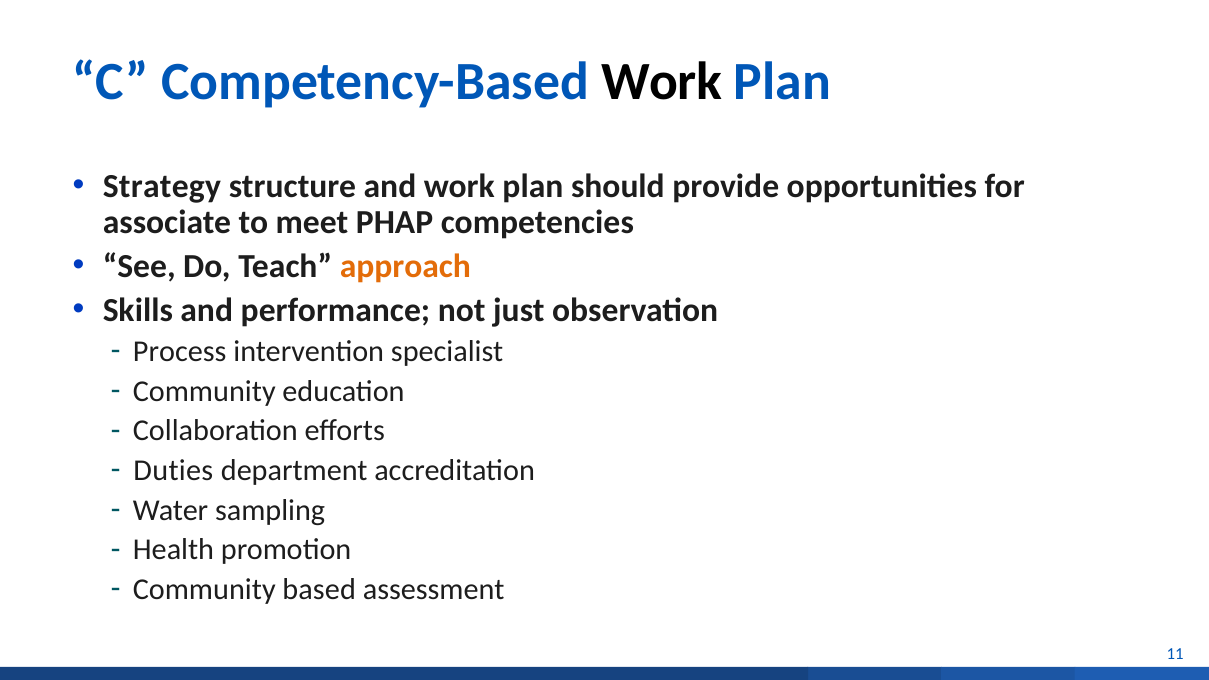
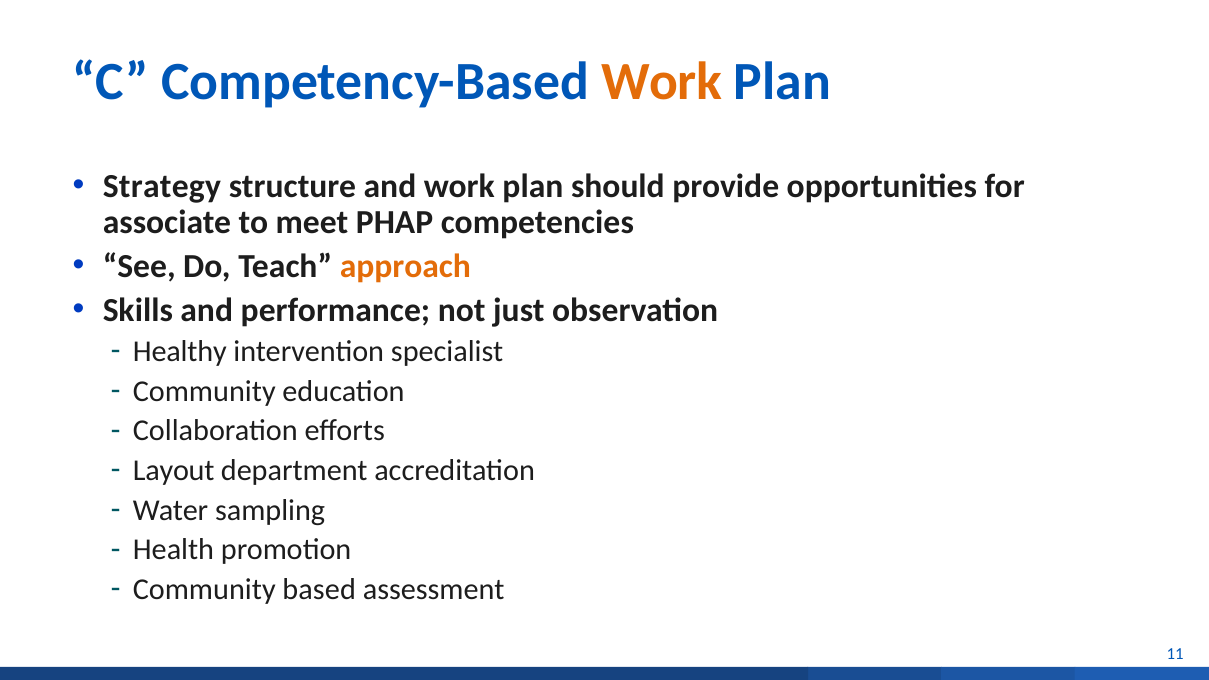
Work at (662, 82) colour: black -> orange
Process: Process -> Healthy
Duties: Duties -> Layout
